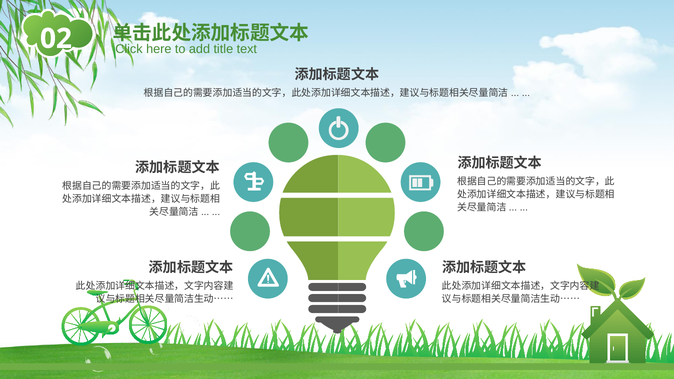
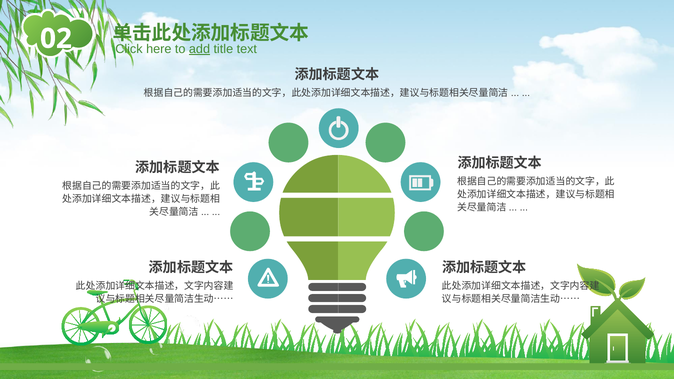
add underline: none -> present
